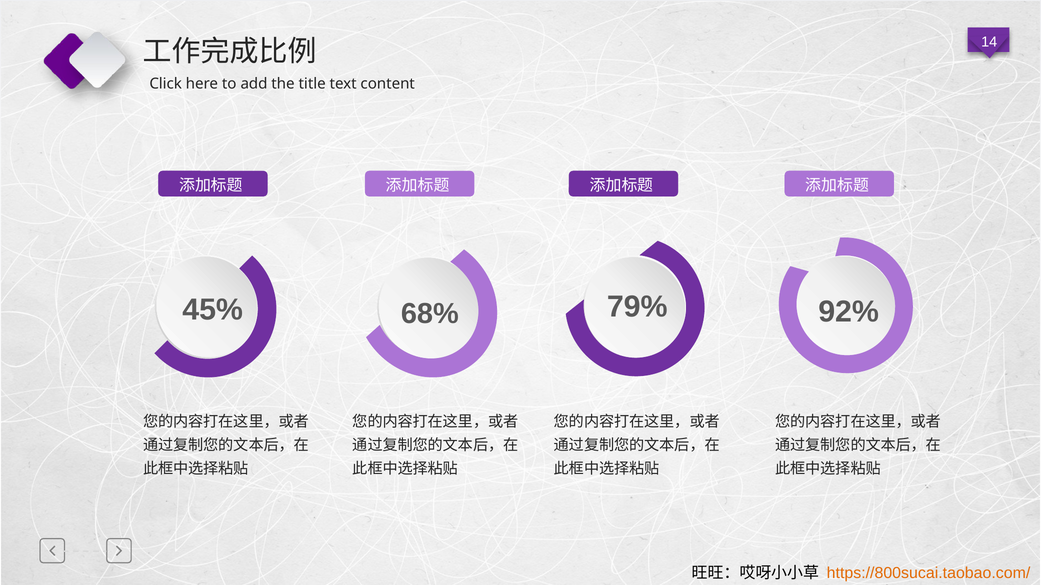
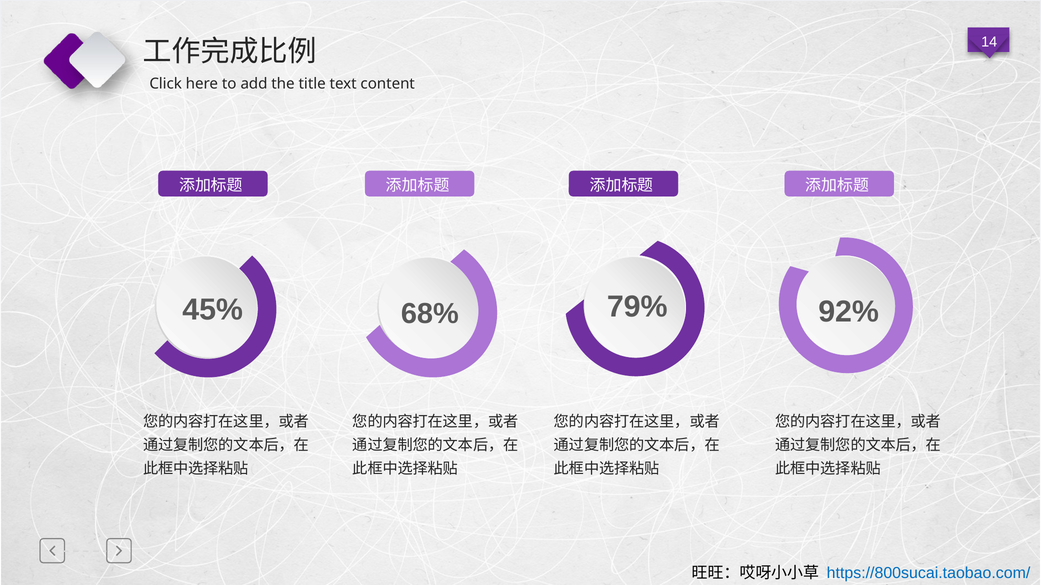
https://800sucai.taobao.com/ colour: orange -> blue
